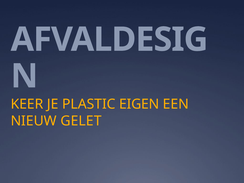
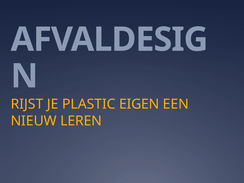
KEER: KEER -> RIJST
GELET: GELET -> LEREN
